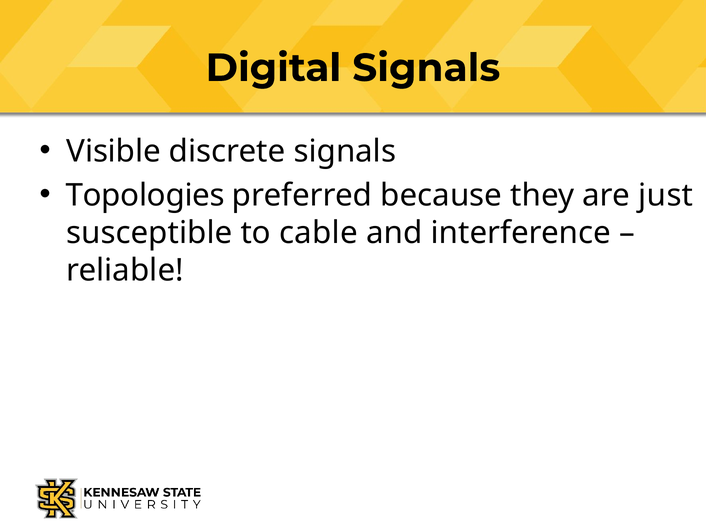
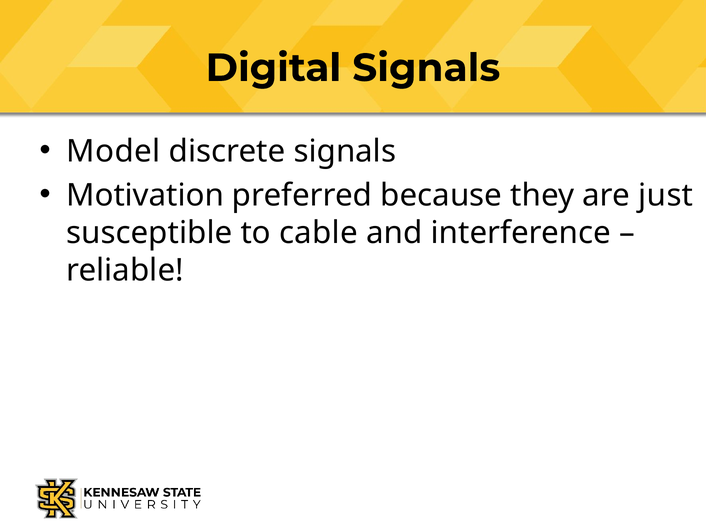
Visible: Visible -> Model
Topologies: Topologies -> Motivation
